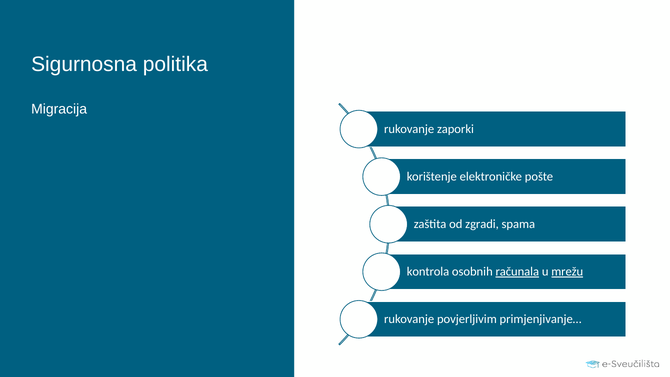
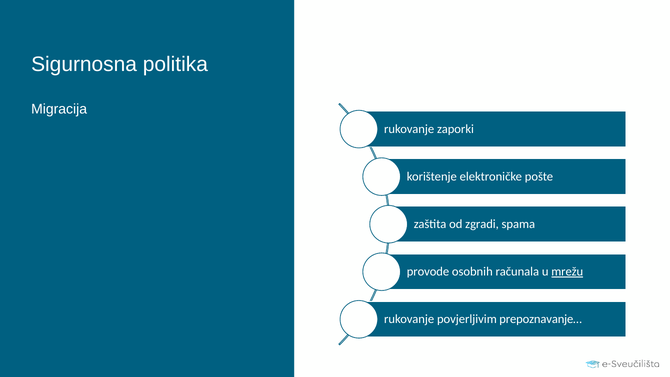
kontrola: kontrola -> provode
računala underline: present -> none
primjenjivanje…: primjenjivanje… -> prepoznavanje…
